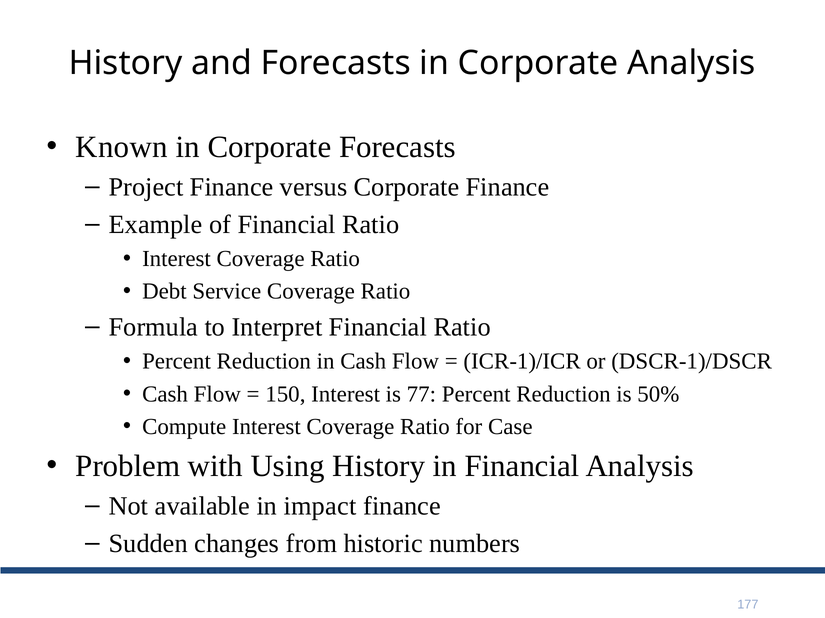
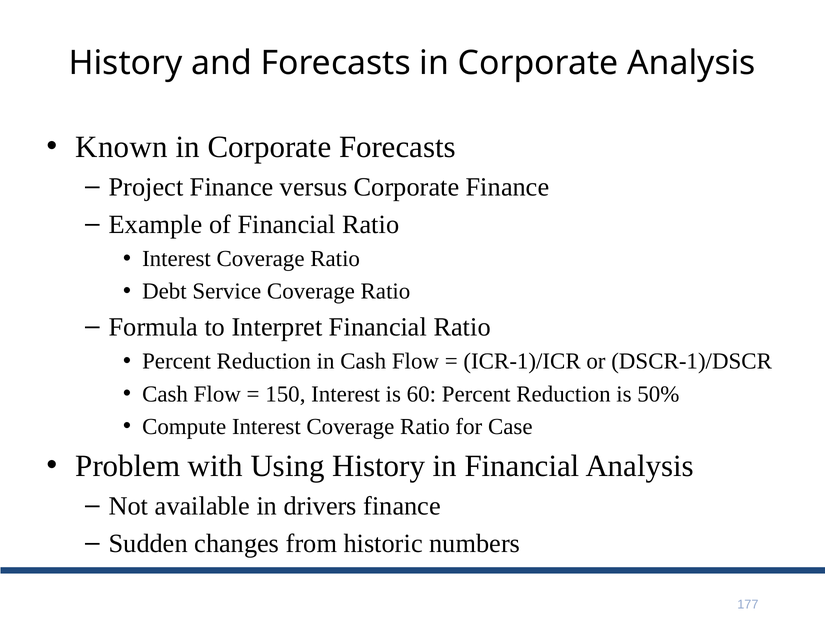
77: 77 -> 60
impact: impact -> drivers
